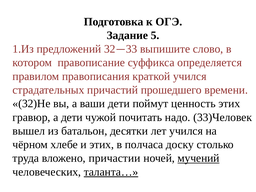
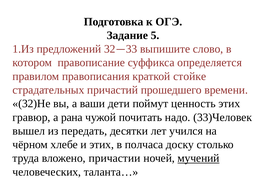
краткой учился: учился -> стойке
а дети: дети -> рана
батальон: батальон -> передать
таланта… underline: present -> none
